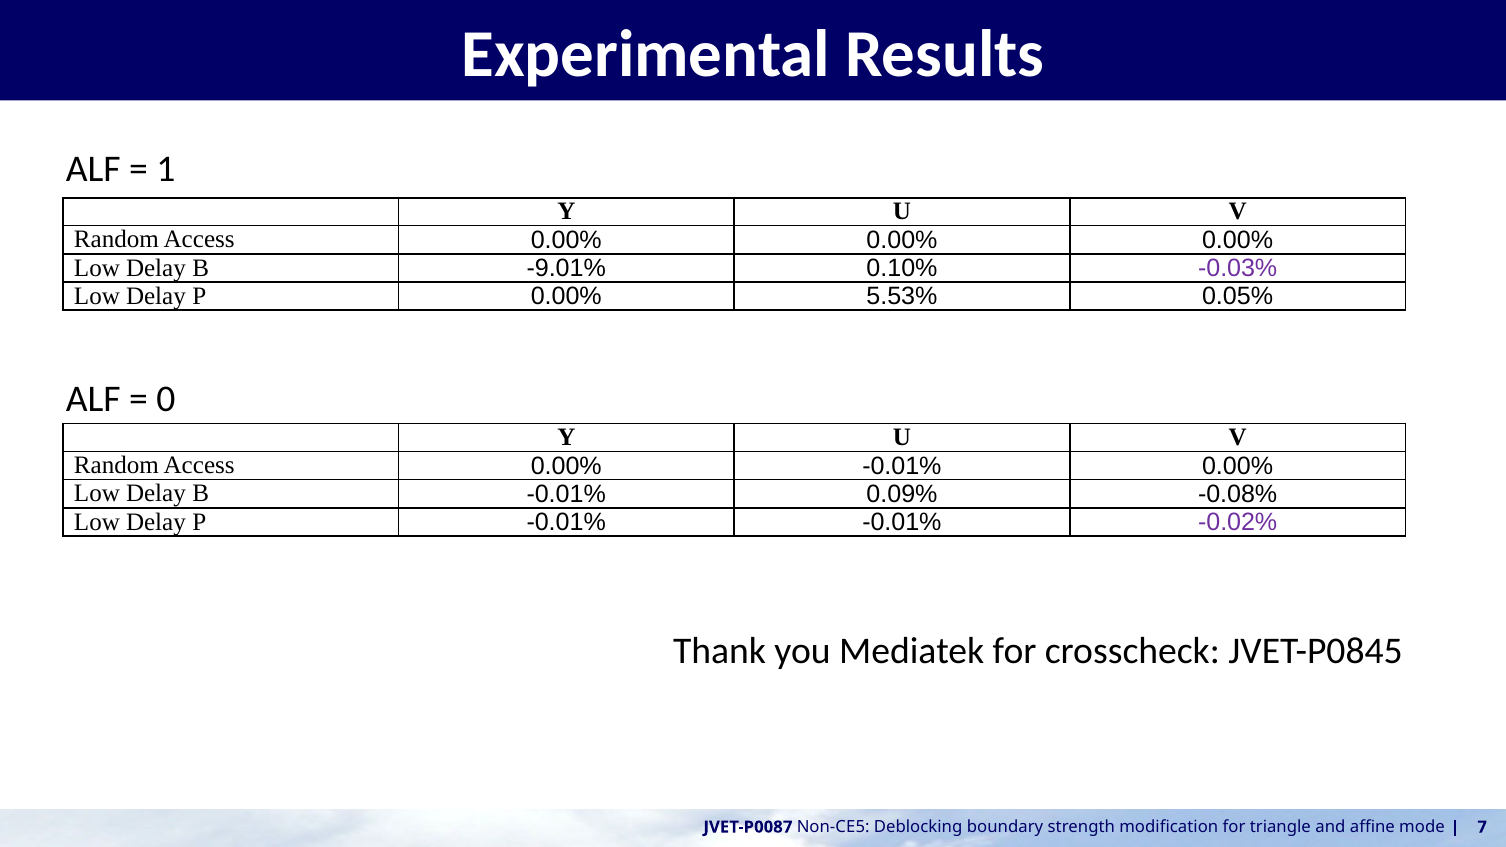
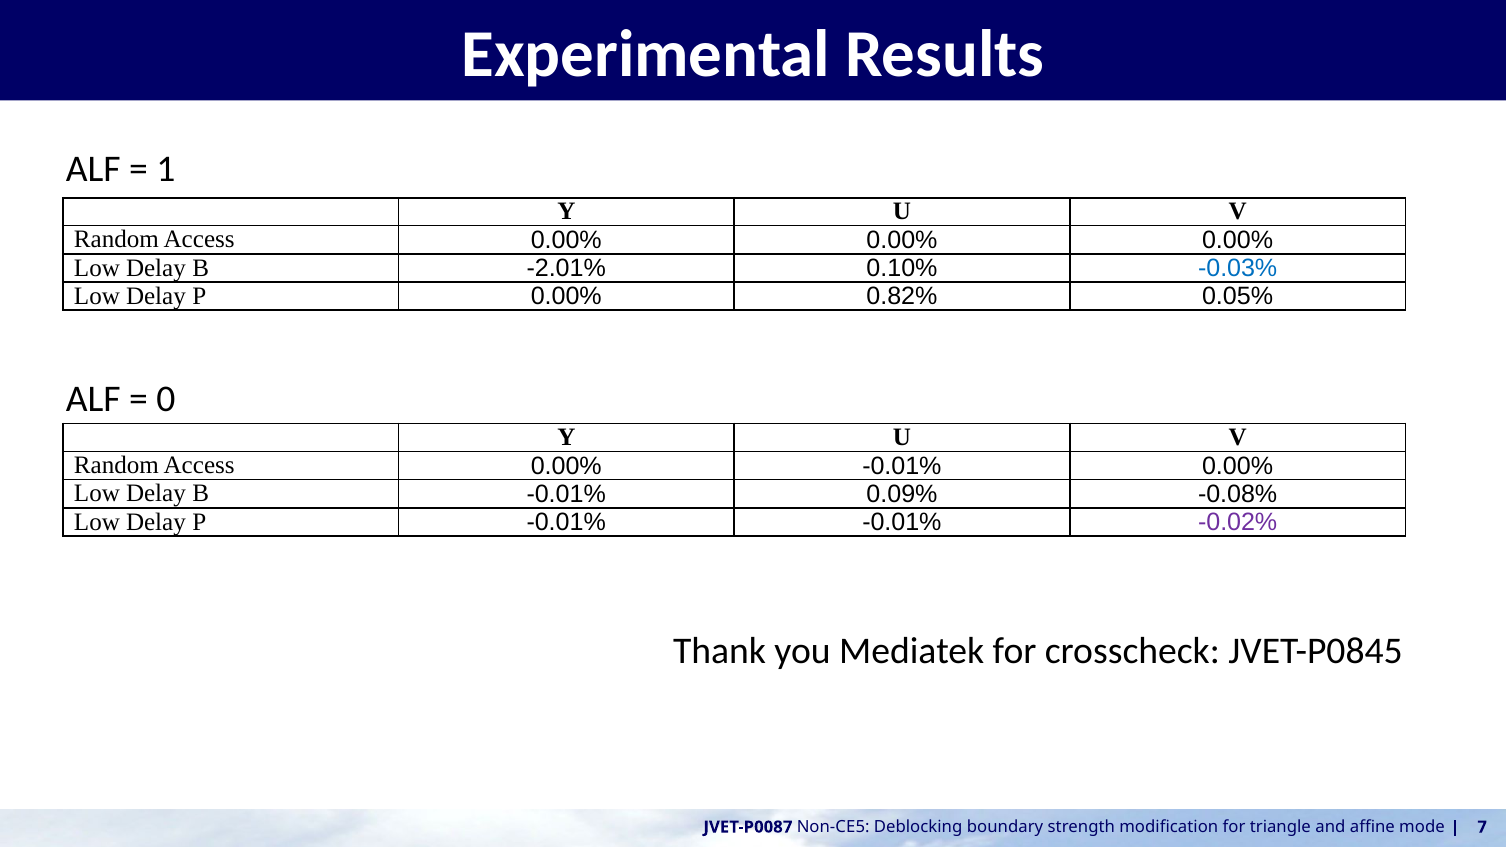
-9.01%: -9.01% -> -2.01%
-0.03% colour: purple -> blue
5.53%: 5.53% -> 0.82%
